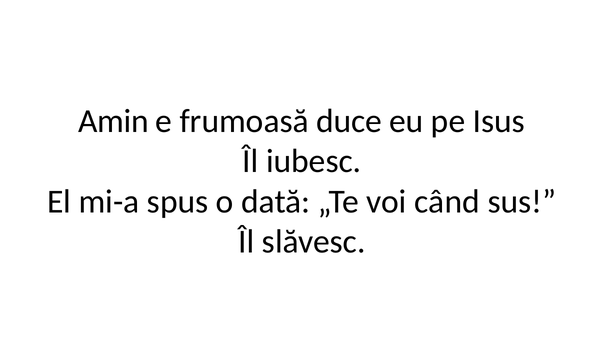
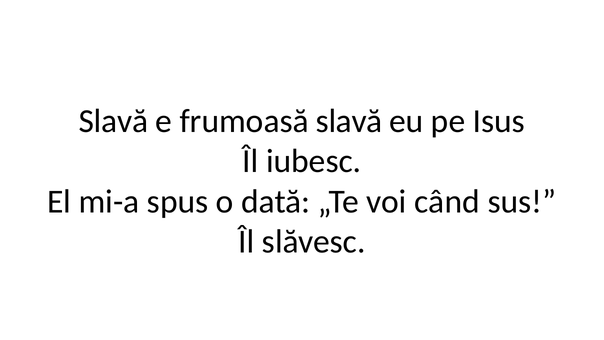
Amin at (113, 121): Amin -> Slavă
frumoasă duce: duce -> slavă
